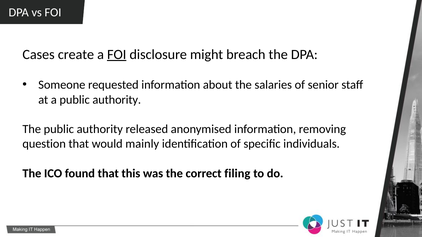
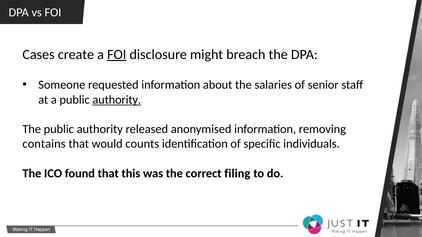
authority at (117, 100) underline: none -> present
question: question -> contains
mainly: mainly -> counts
